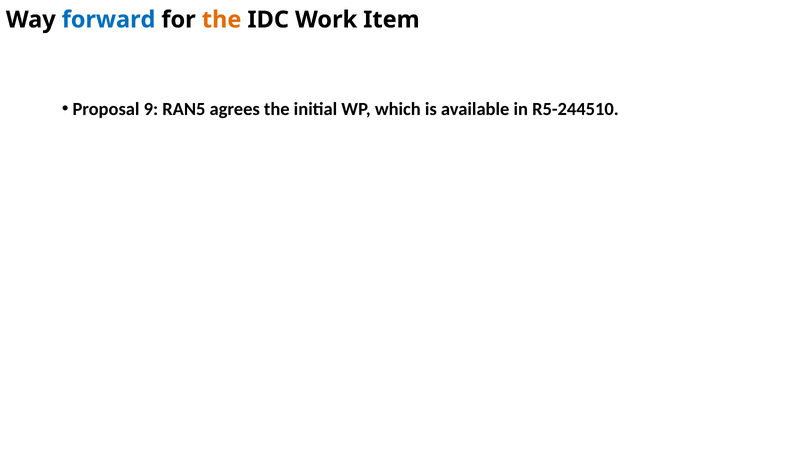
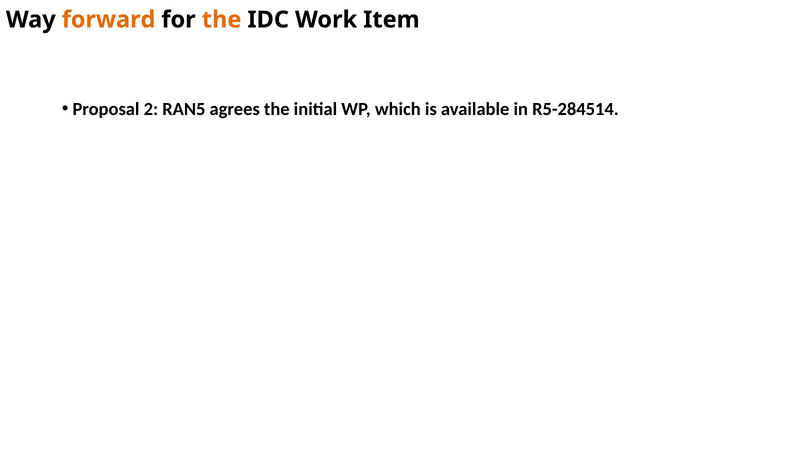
forward colour: blue -> orange
9: 9 -> 2
R5-244510: R5-244510 -> R5-284514
